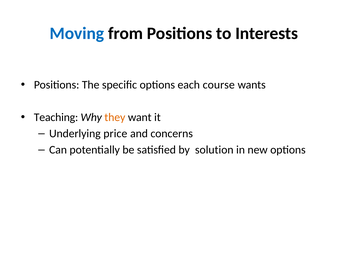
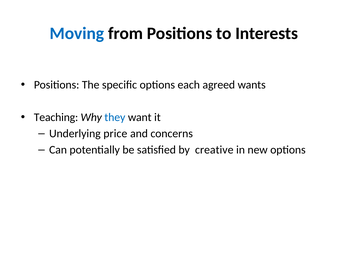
course: course -> agreed
they colour: orange -> blue
solution: solution -> creative
